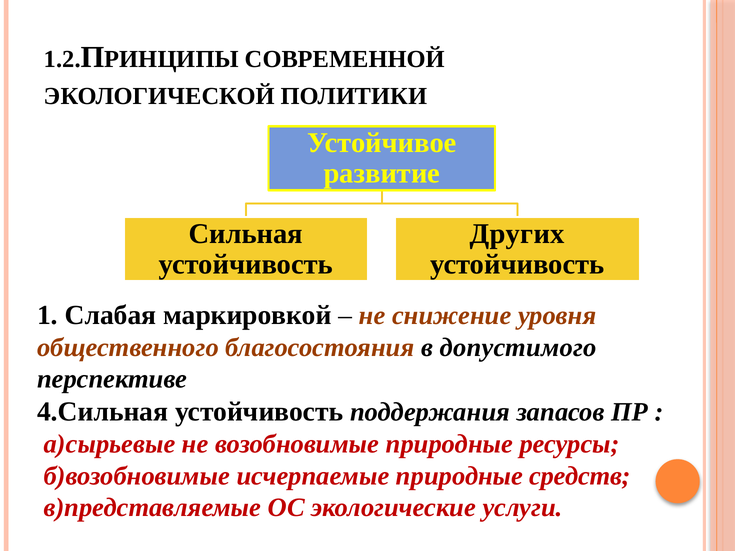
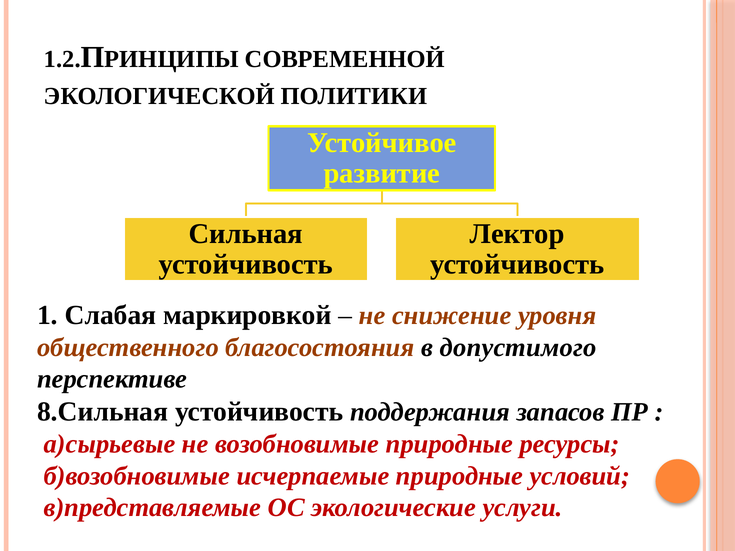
Других: Других -> Лектор
4.Сильная: 4.Сильная -> 8.Сильная
средств: средств -> условий
